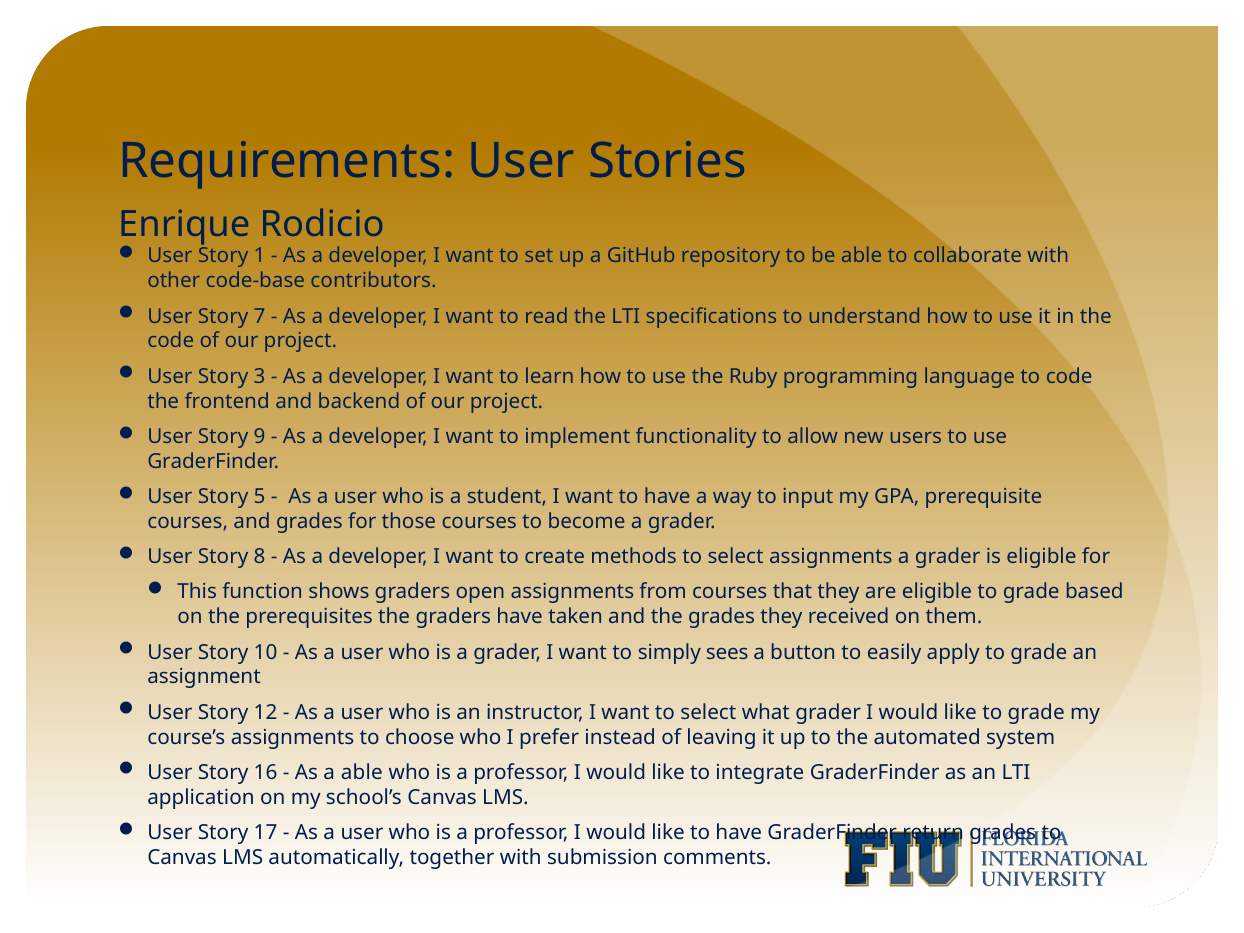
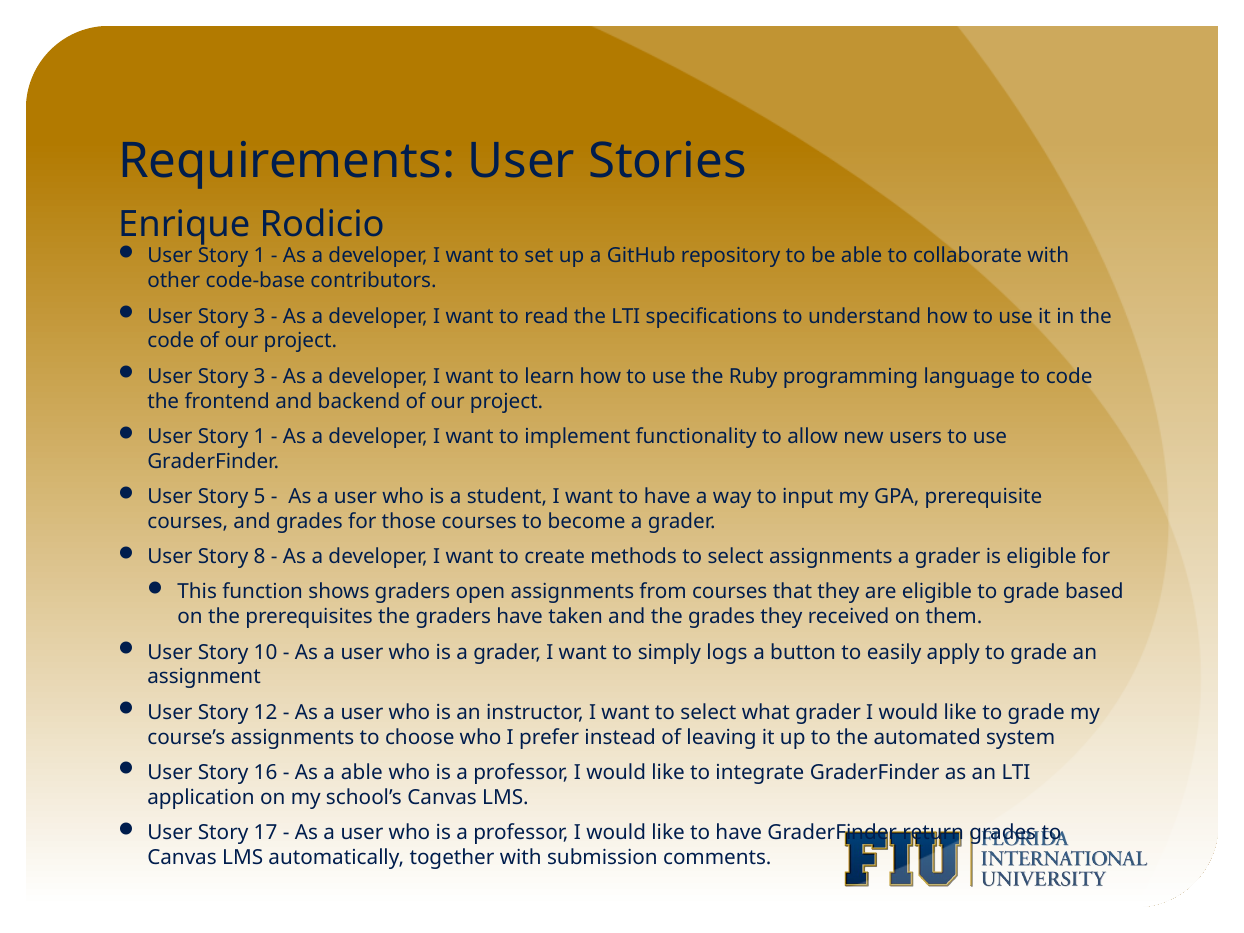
7 at (260, 316): 7 -> 3
9 at (260, 436): 9 -> 1
sees: sees -> logs
